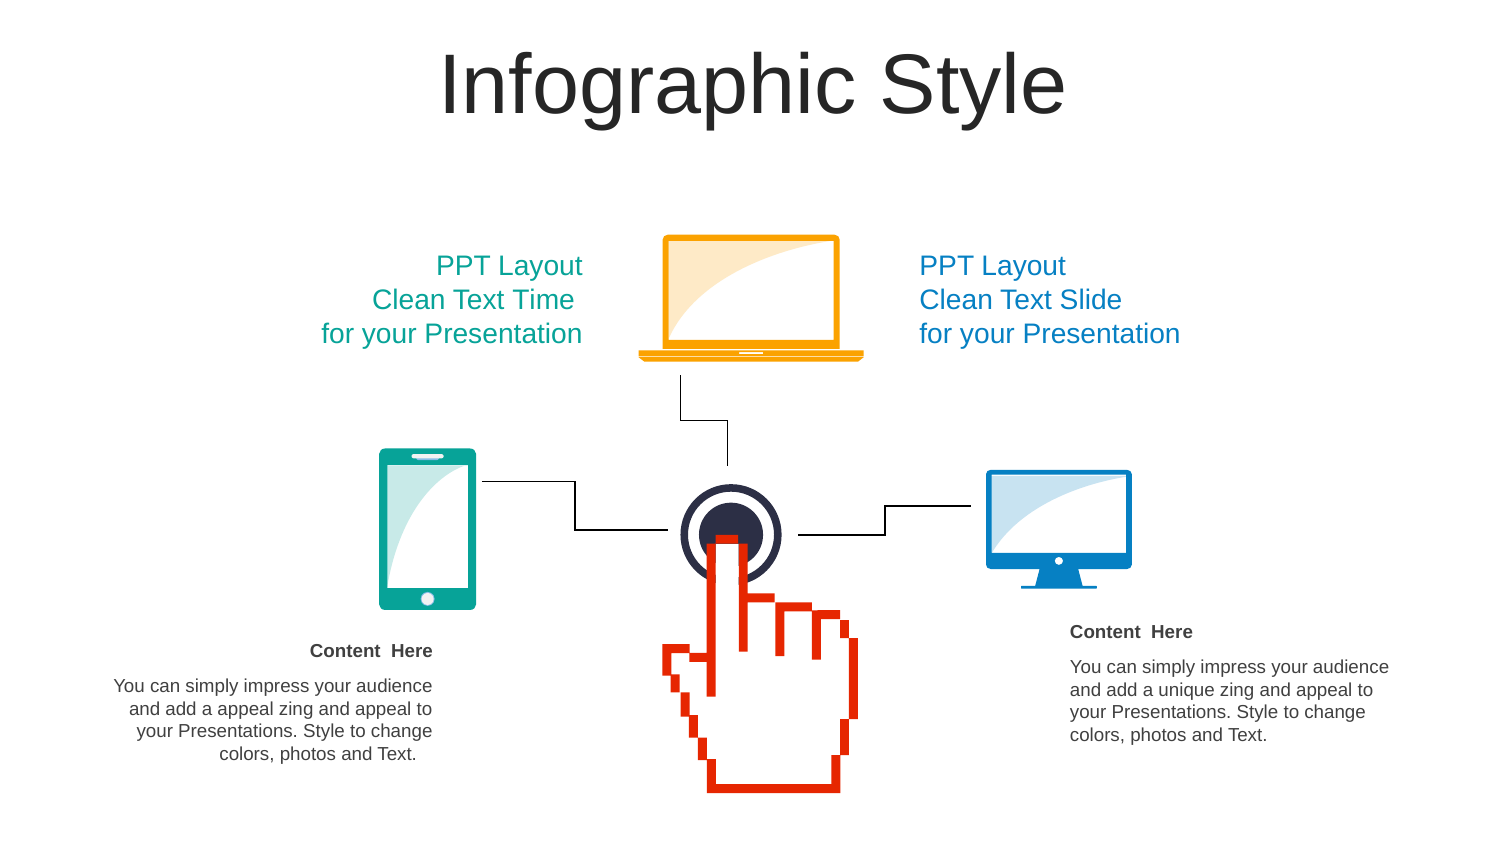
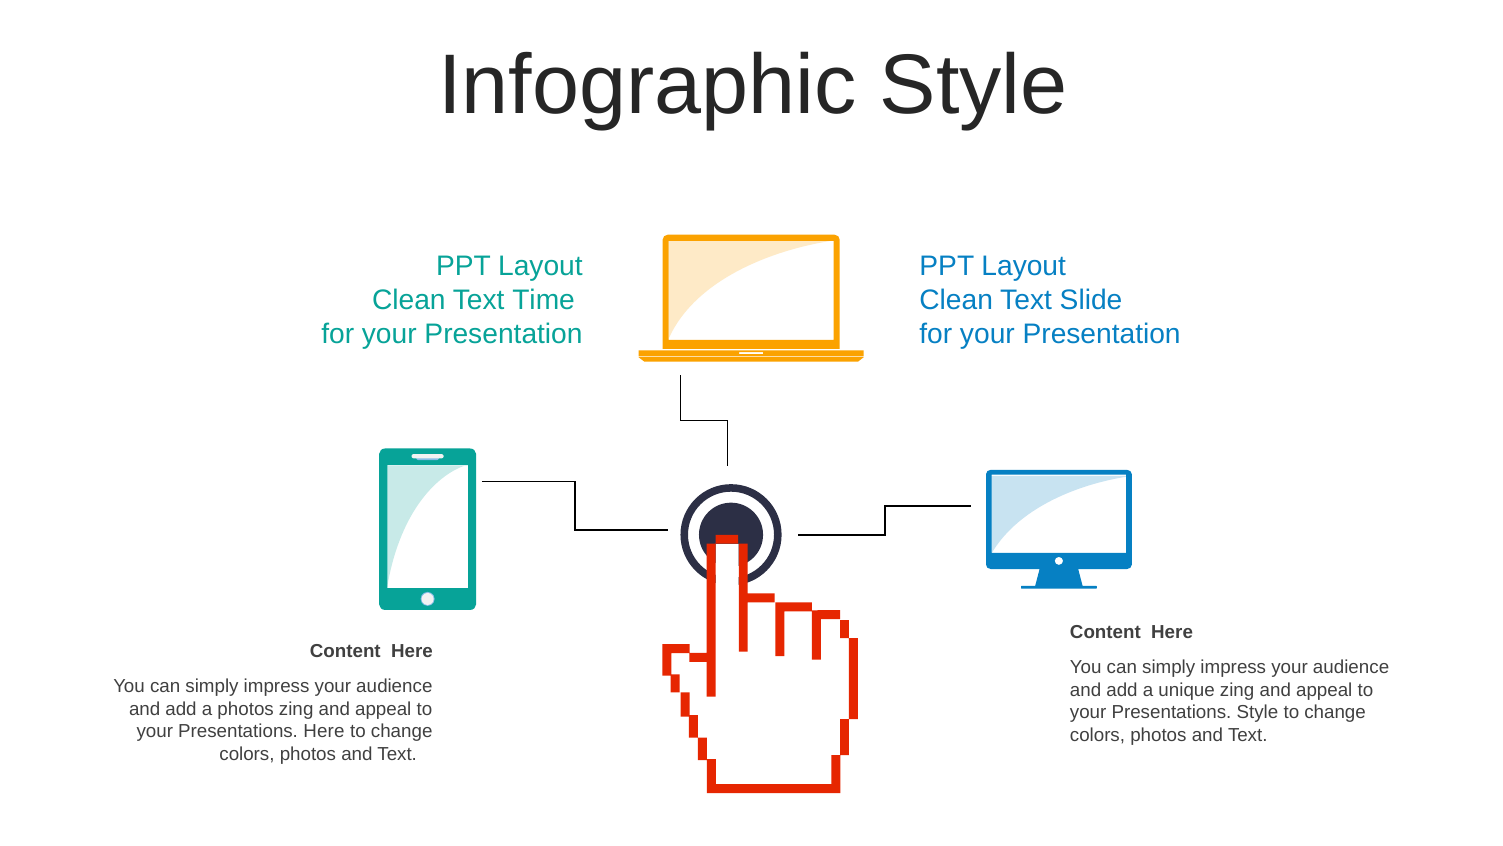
a appeal: appeal -> photos
Style at (324, 731): Style -> Here
